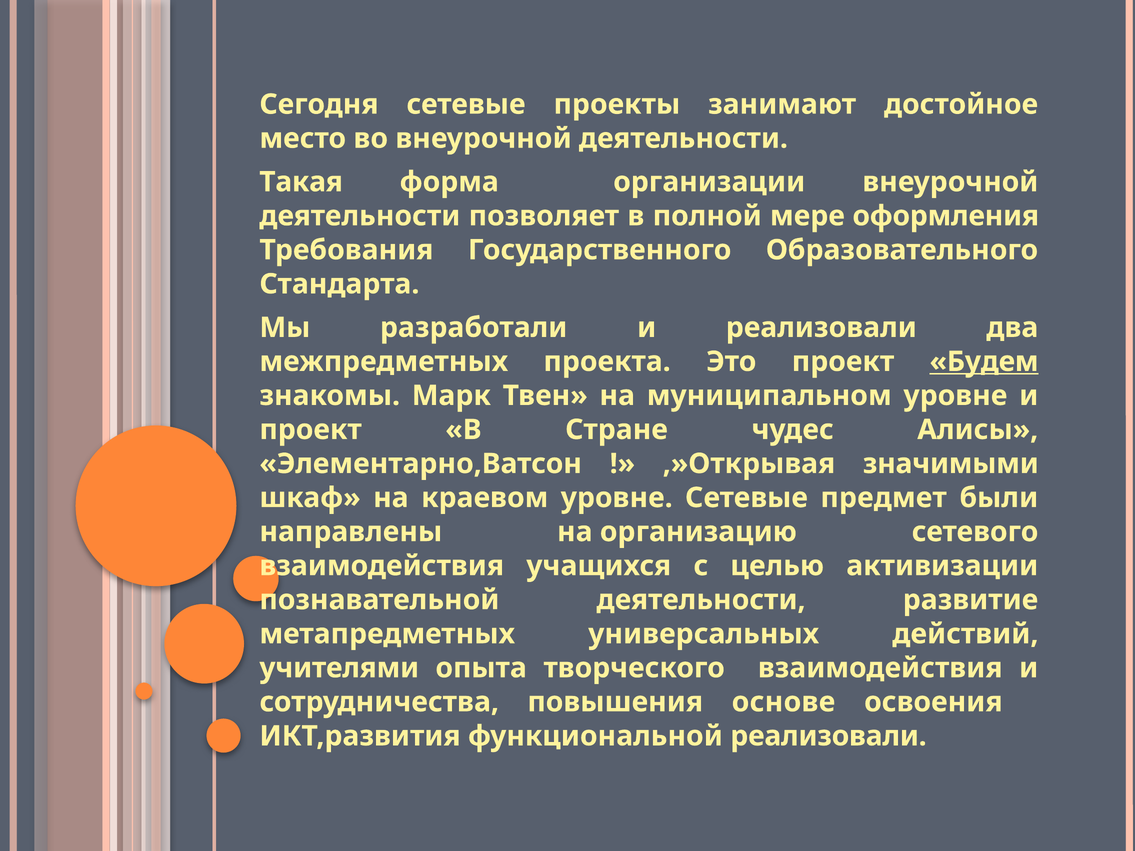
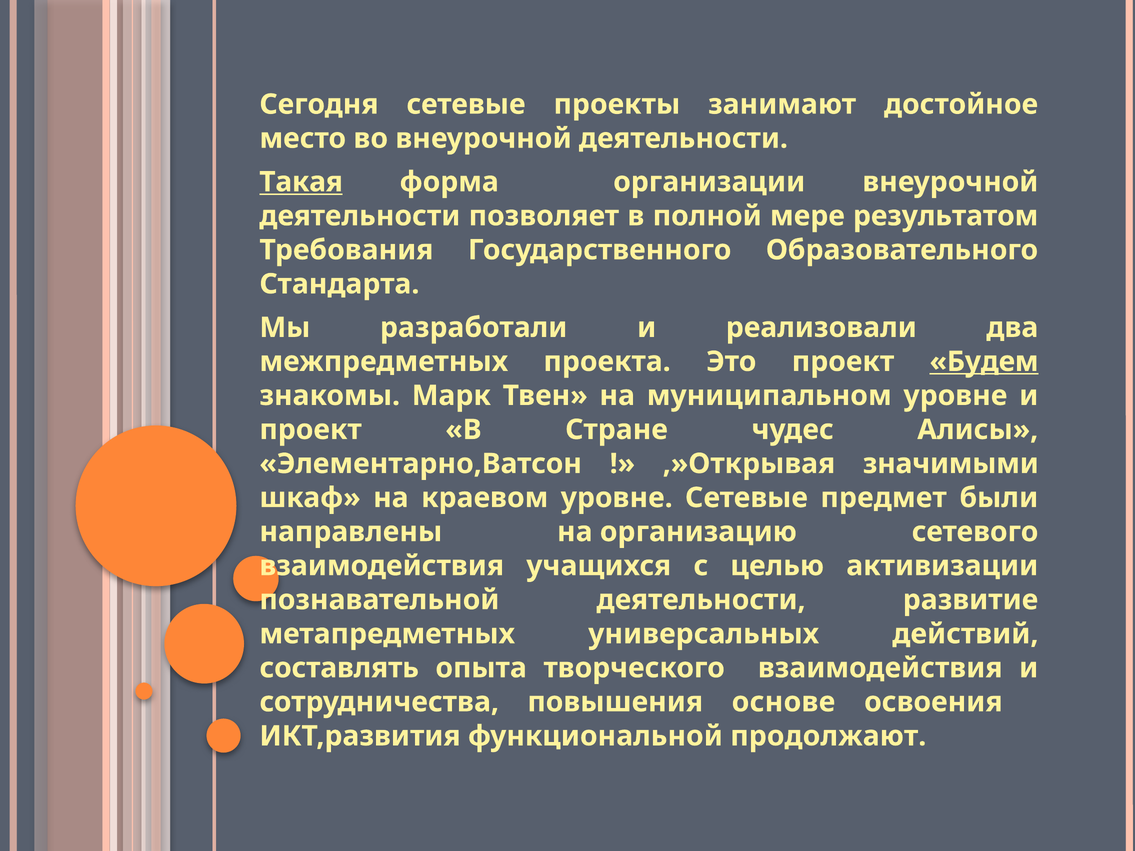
Такая underline: none -> present
оформления: оформления -> результатом
учителями: учителями -> составлять
функциональной реализовали: реализовали -> продолжают
